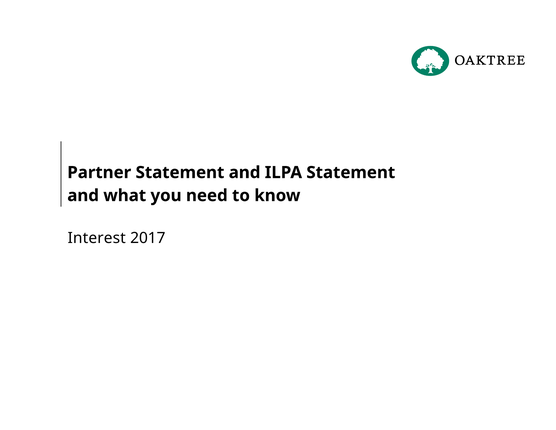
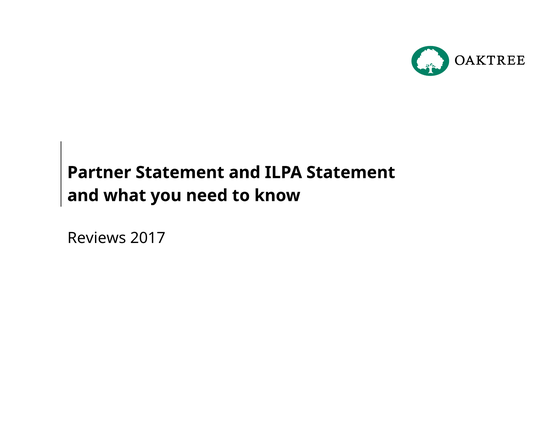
Interest: Interest -> Reviews
